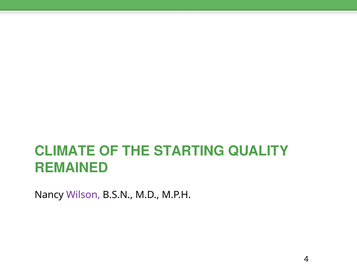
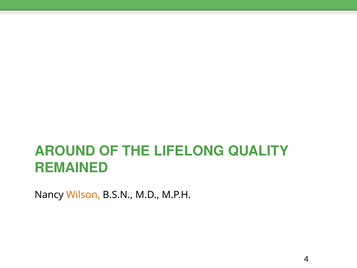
CLIMATE: CLIMATE -> AROUND
STARTING: STARTING -> LIFELONG
Wilson colour: purple -> orange
